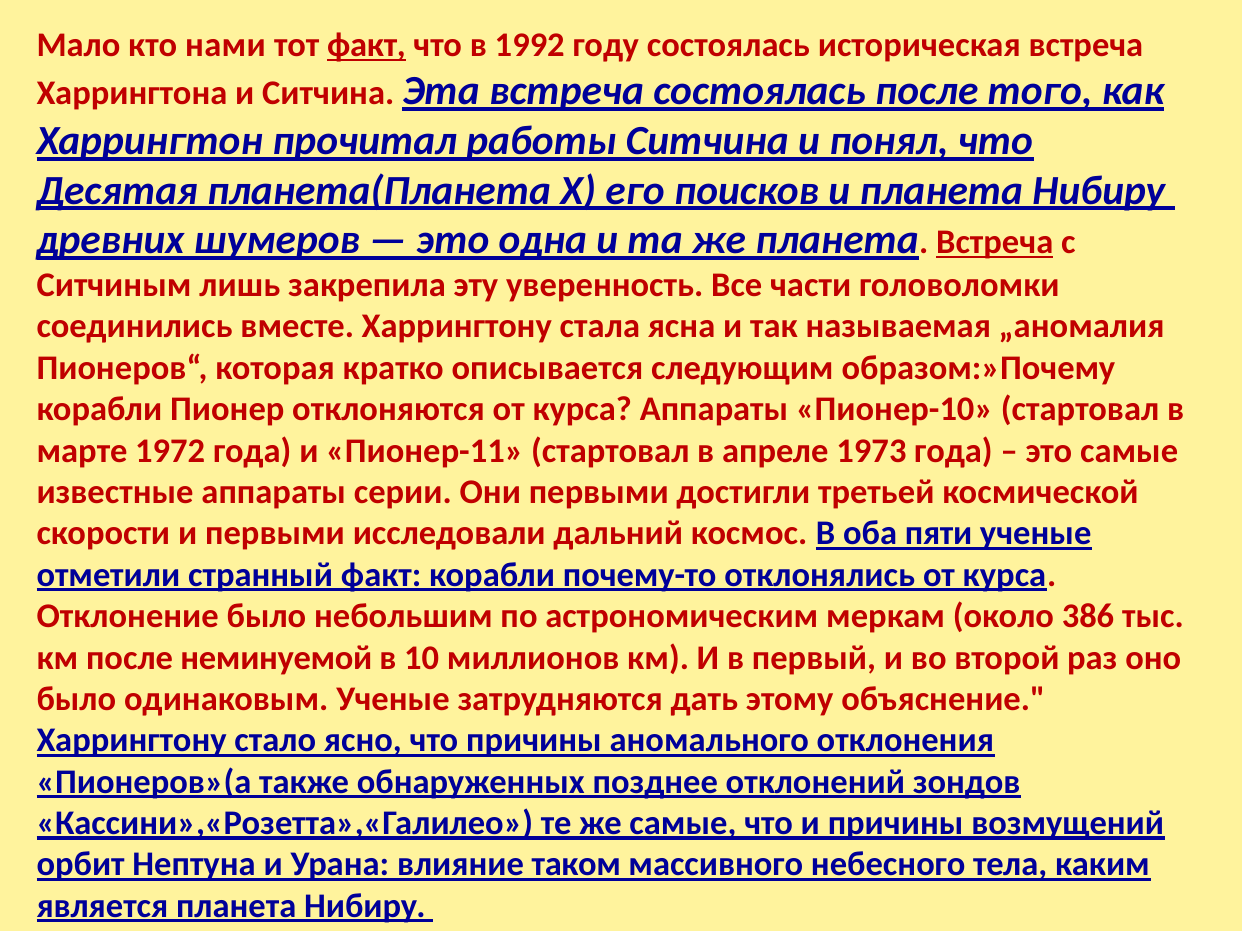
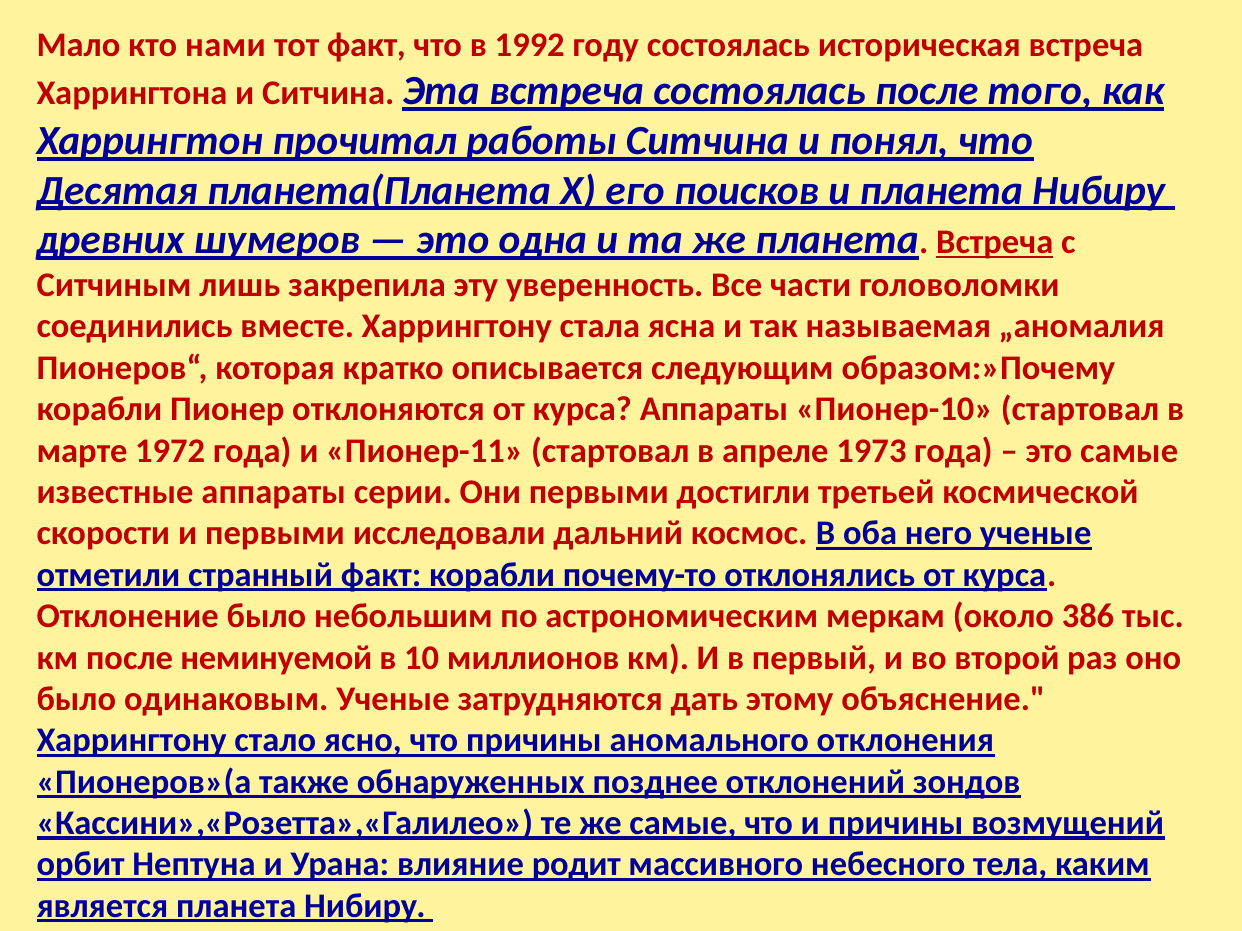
факт at (367, 45) underline: present -> none
пяти: пяти -> него
таком: таком -> родит
